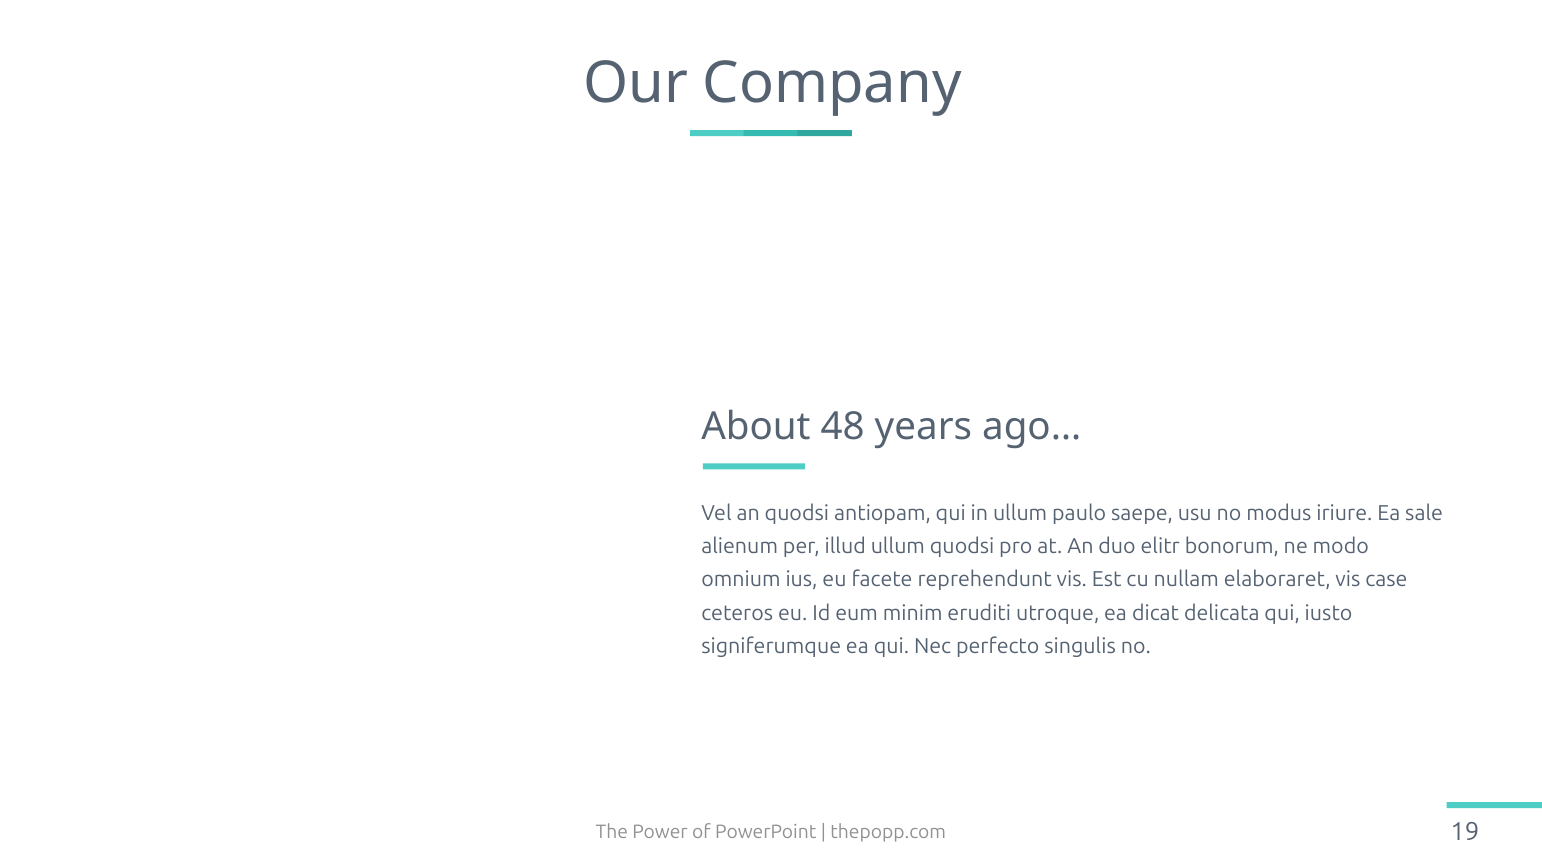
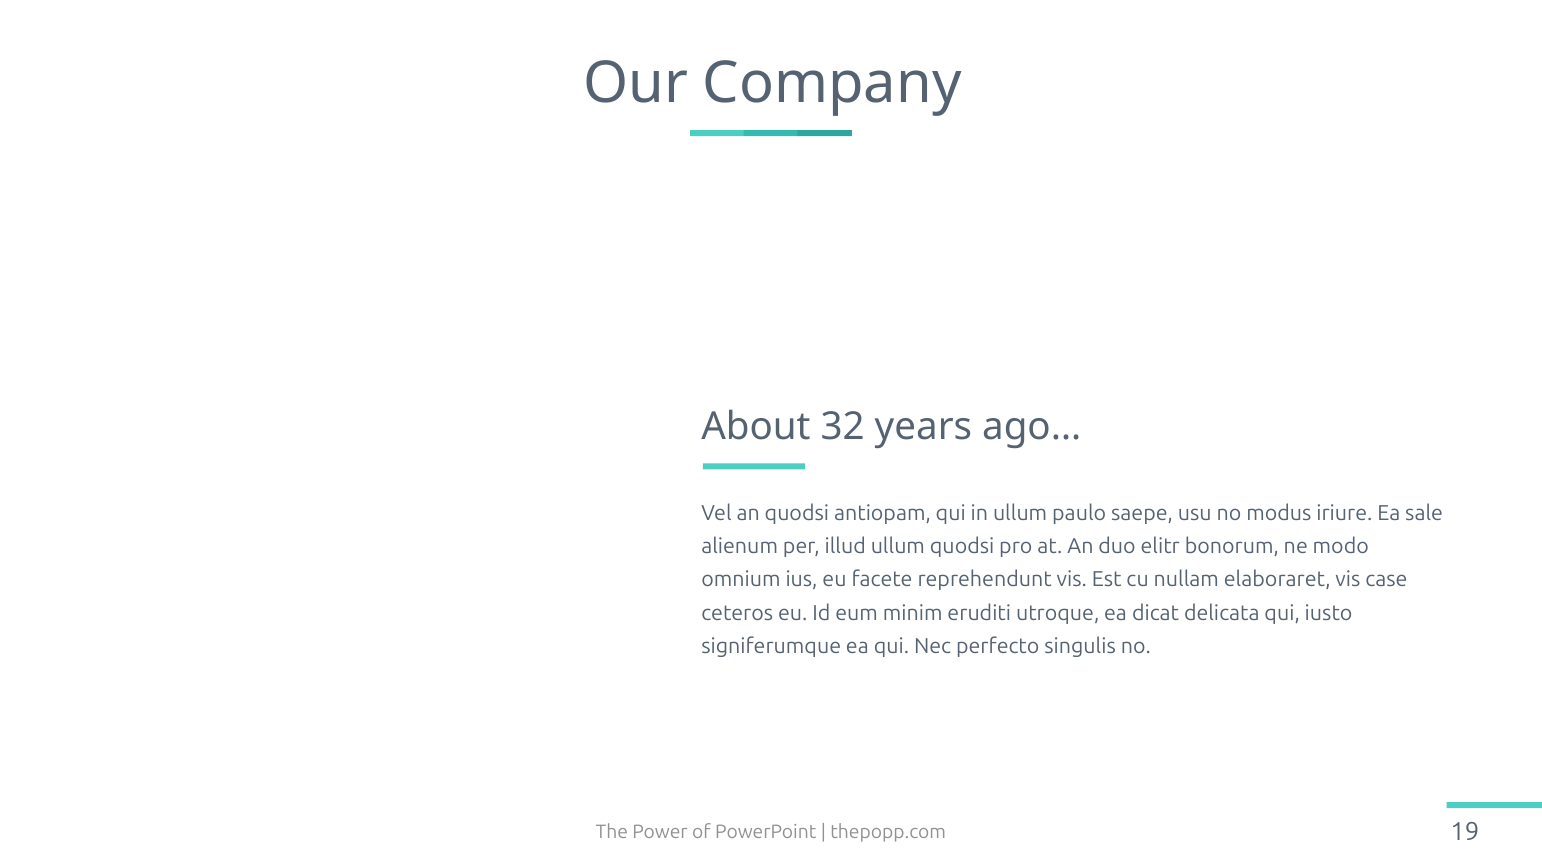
48: 48 -> 32
